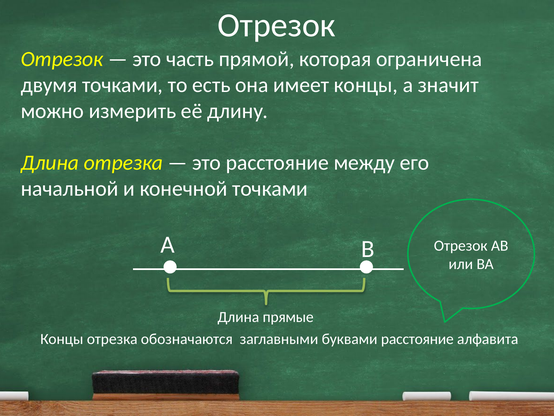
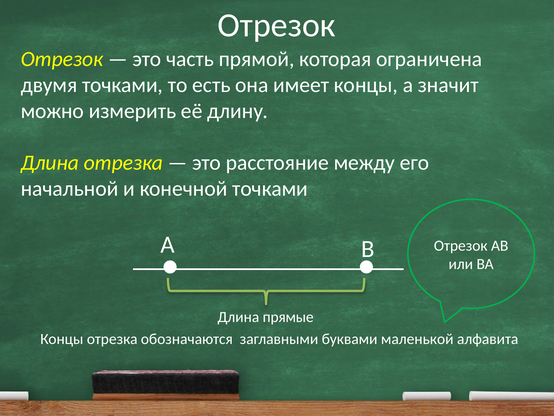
буквами расстояние: расстояние -> маленькой
